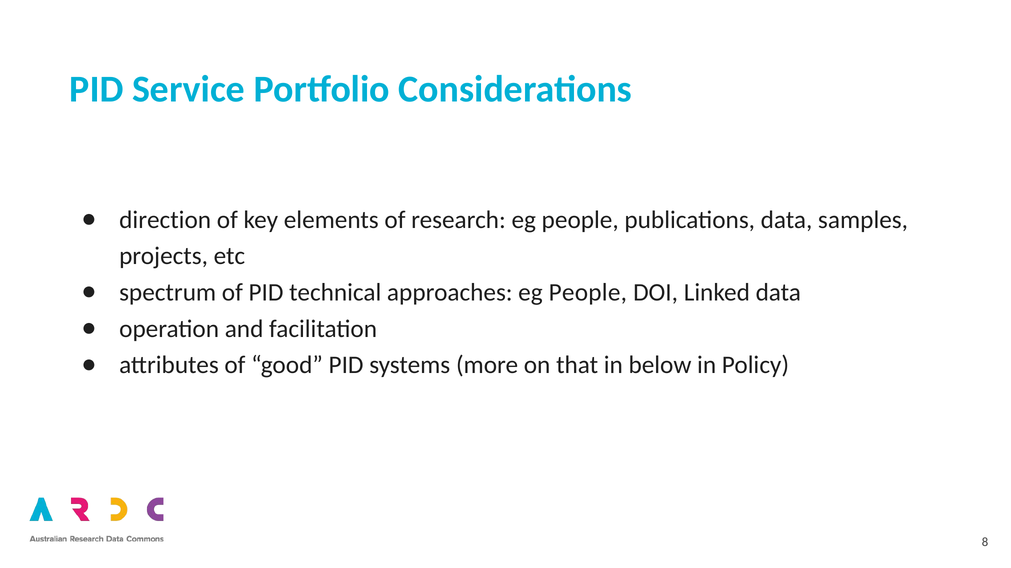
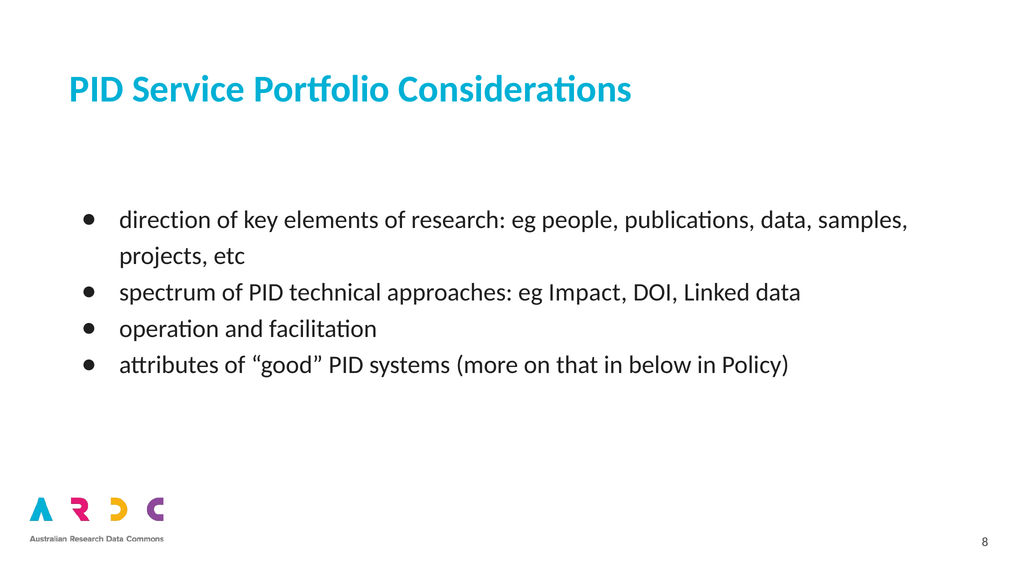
approaches eg People: People -> Impact
